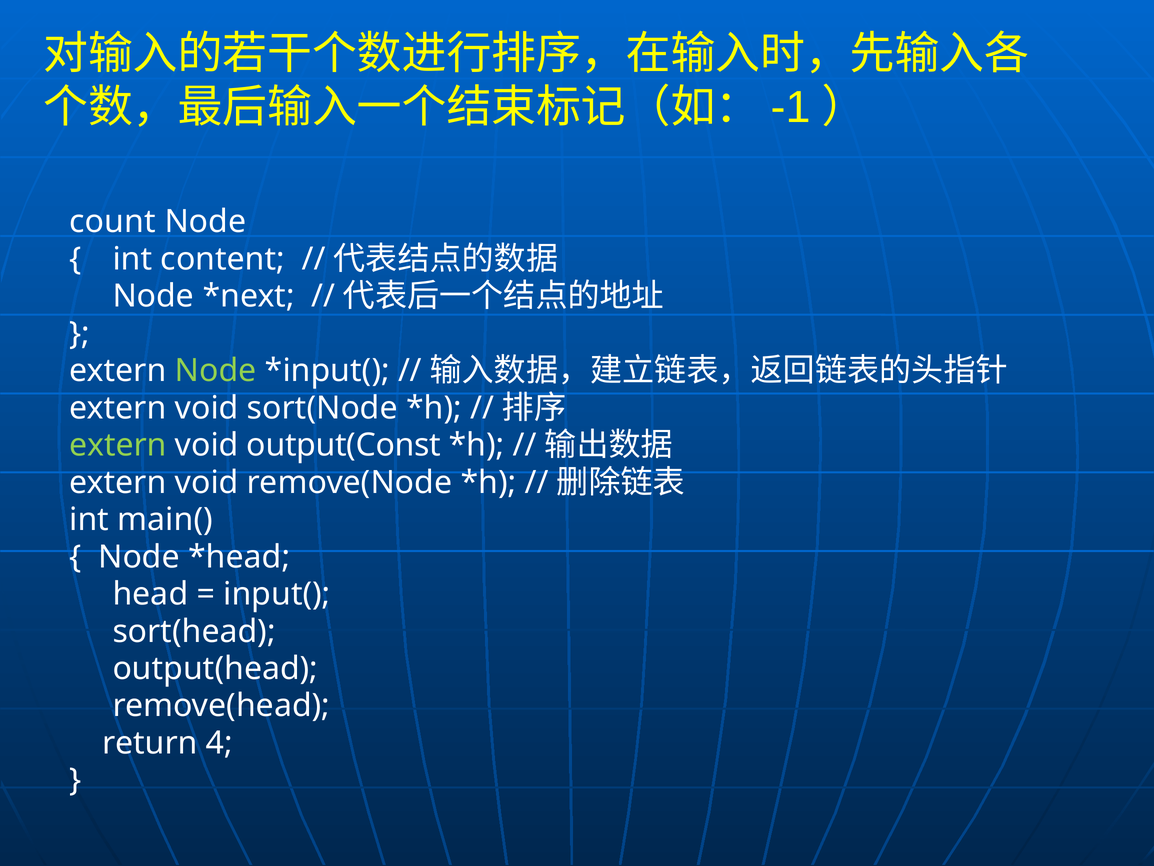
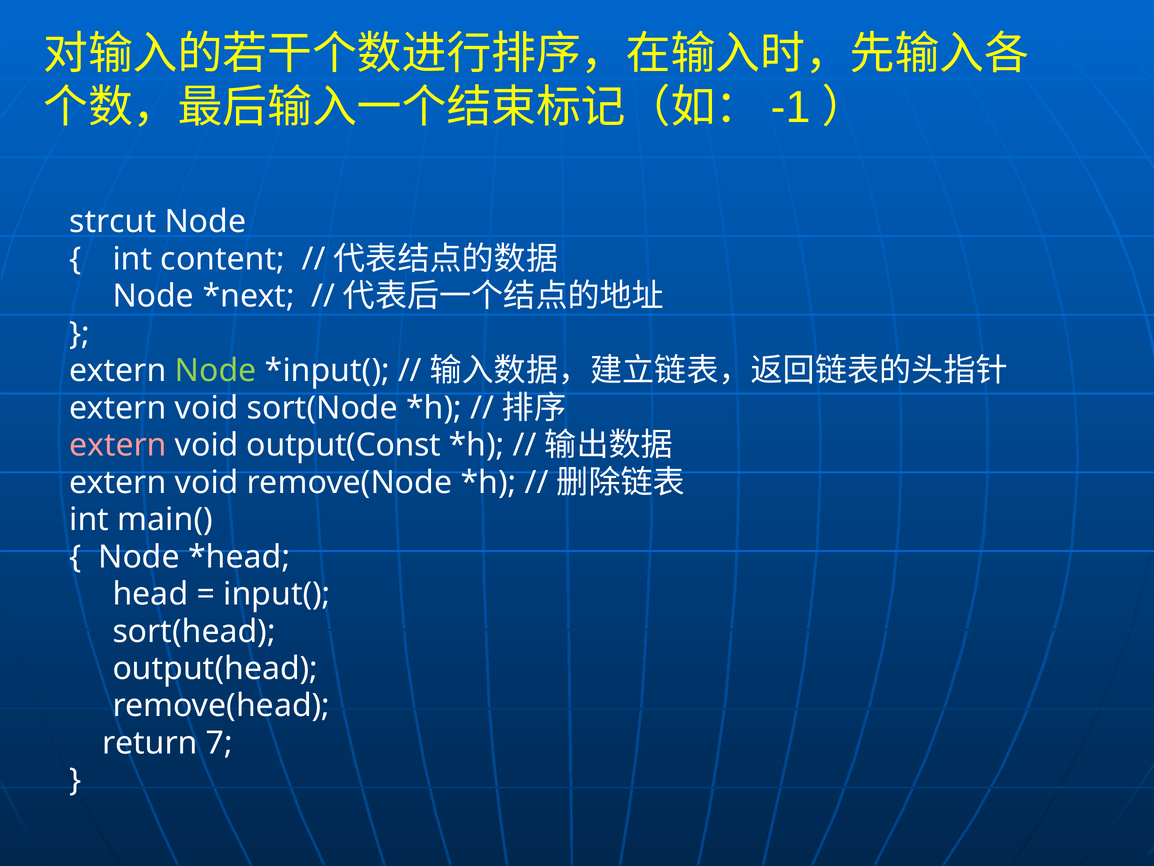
count: count -> strcut
extern at (118, 445) colour: light green -> pink
4: 4 -> 7
